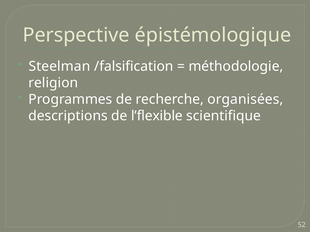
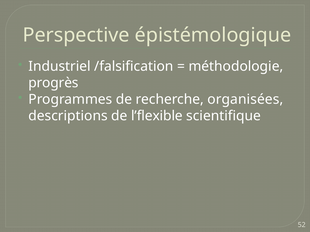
Steelman: Steelman -> Industriel
religion: religion -> progrès
